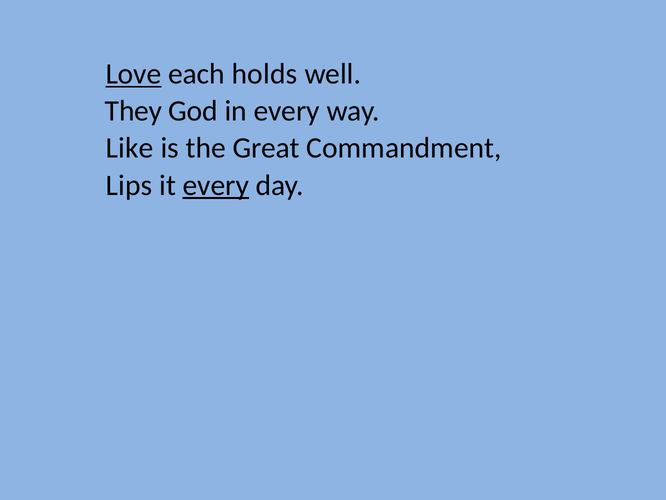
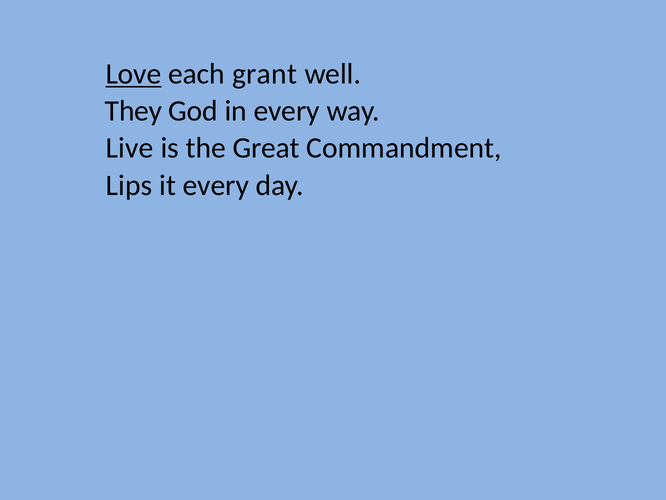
holds: holds -> grant
Like: Like -> Live
every at (216, 185) underline: present -> none
